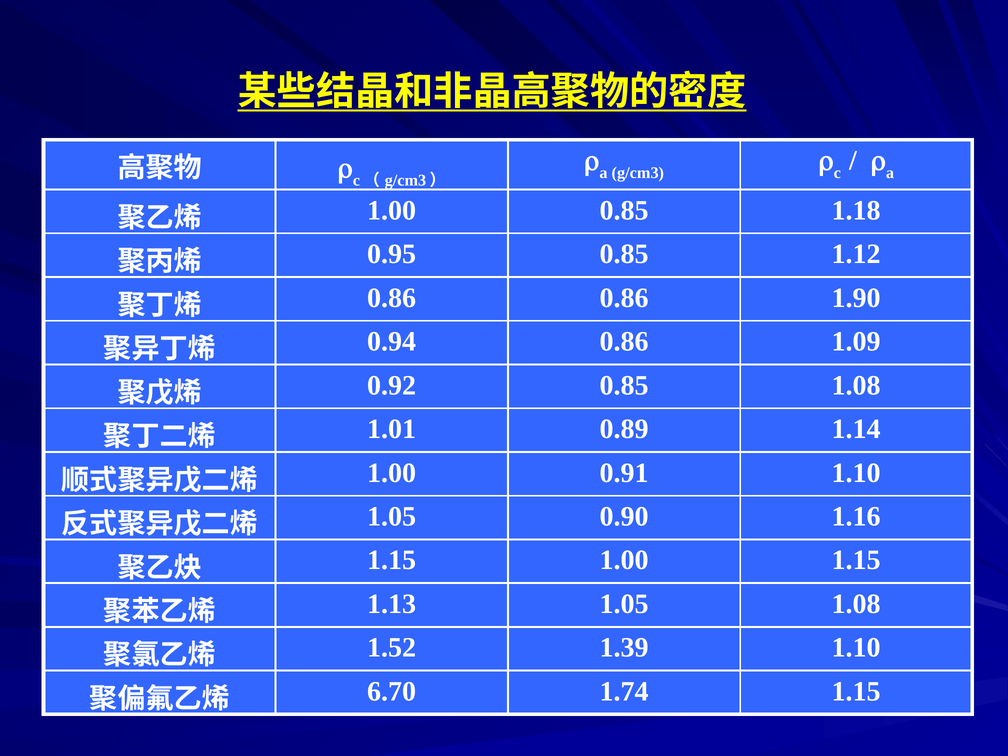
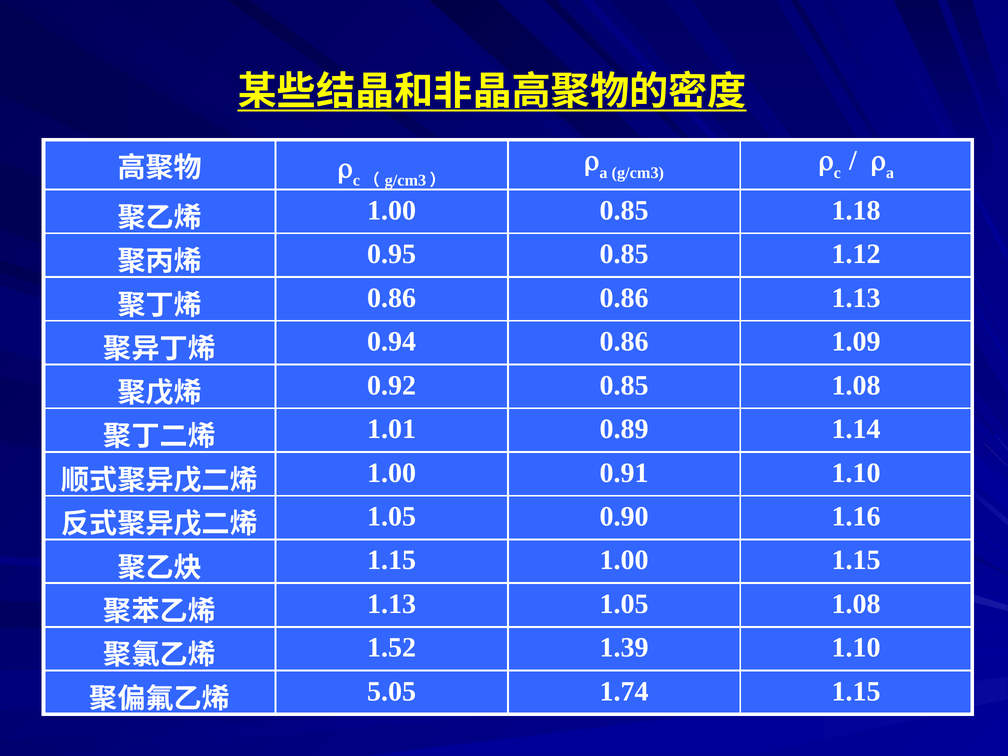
0.86 1.90: 1.90 -> 1.13
6.70: 6.70 -> 5.05
